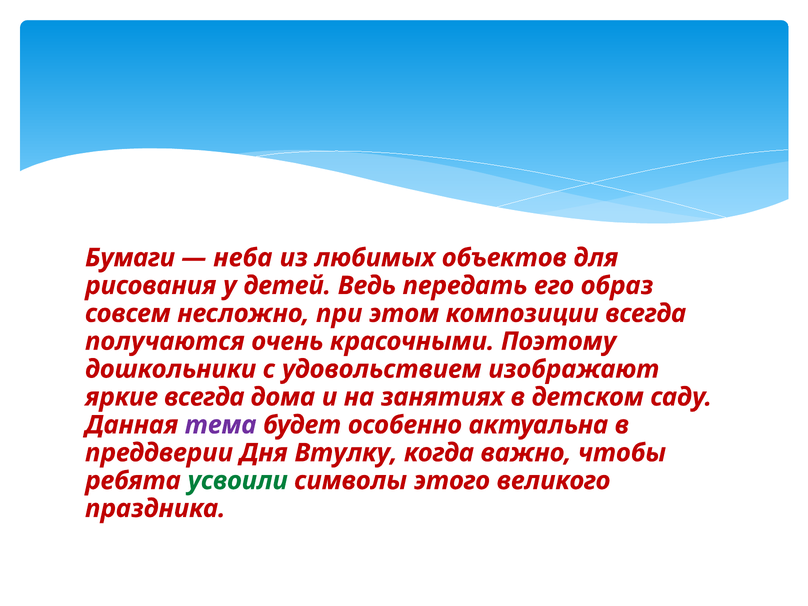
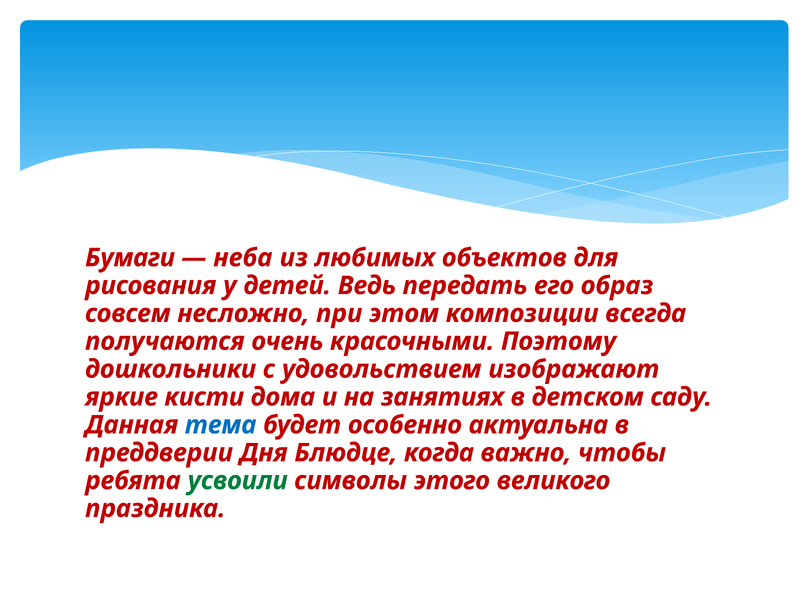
яркие всегда: всегда -> кисти
тема colour: purple -> blue
Втулку: Втулку -> Блюдце
